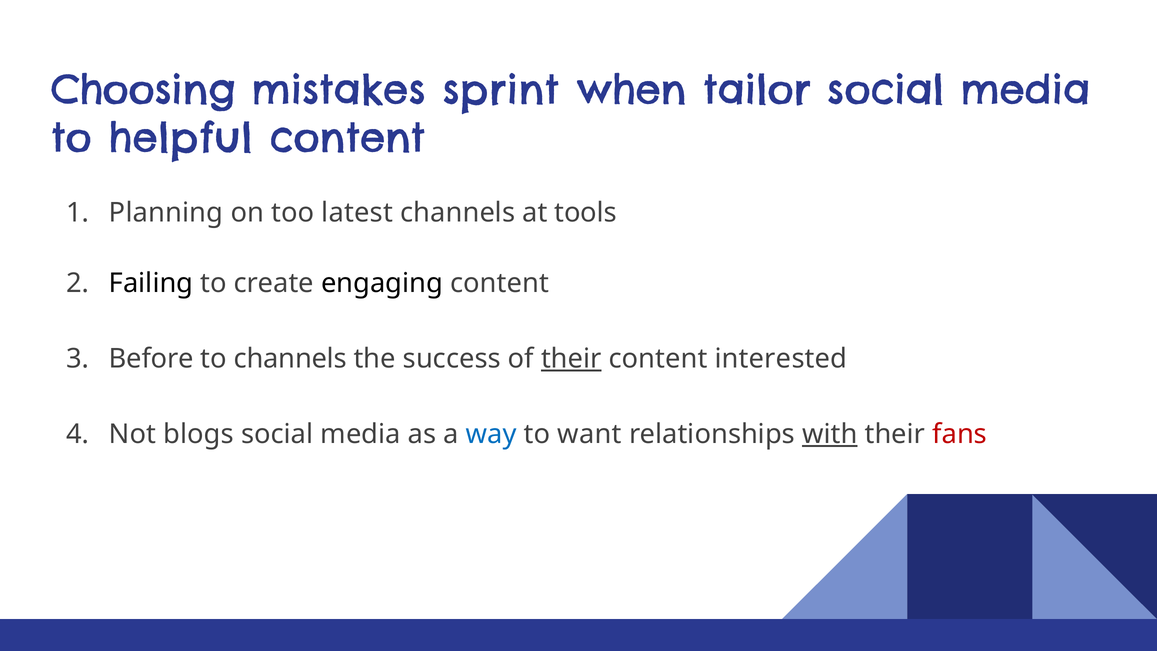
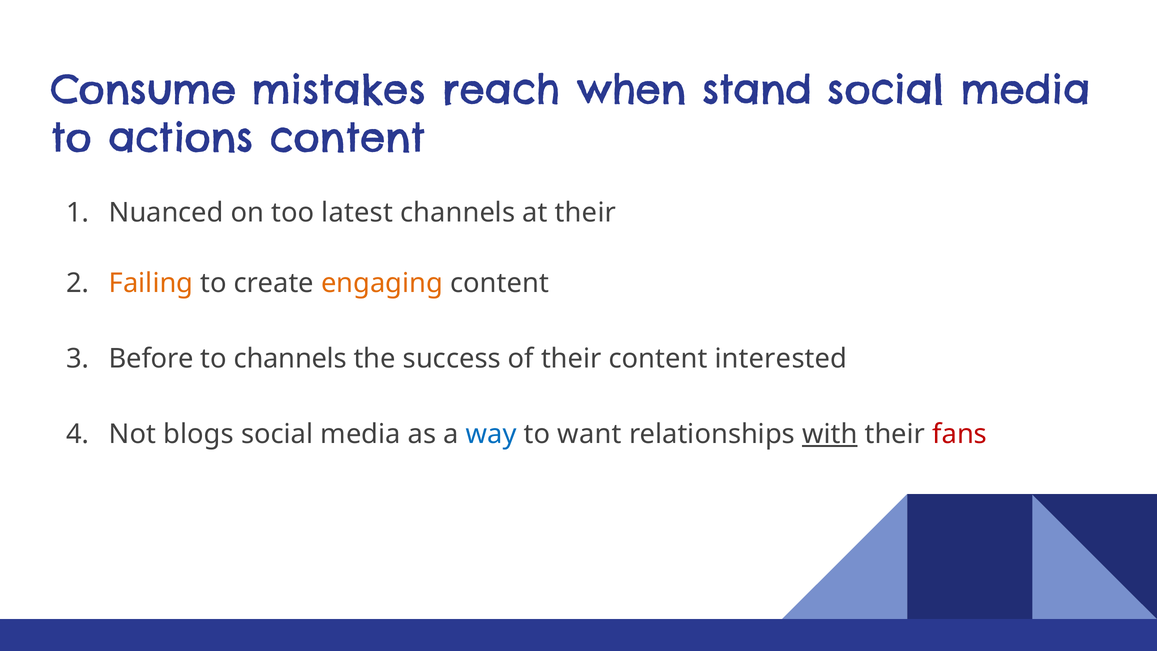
Choosing: Choosing -> Consume
sprint: sprint -> reach
tailor: tailor -> stand
helpful: helpful -> actions
Planning: Planning -> Nuanced
at tools: tools -> their
Failing colour: black -> orange
engaging colour: black -> orange
their at (571, 359) underline: present -> none
